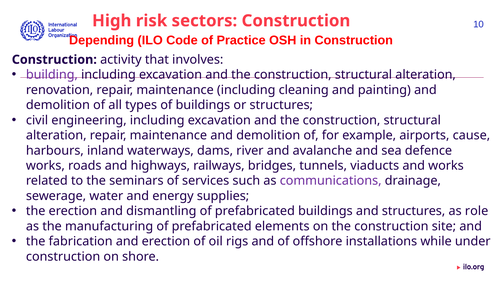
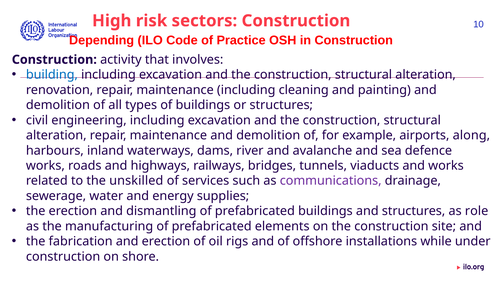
building colour: purple -> blue
cause: cause -> along
seminars: seminars -> unskilled
